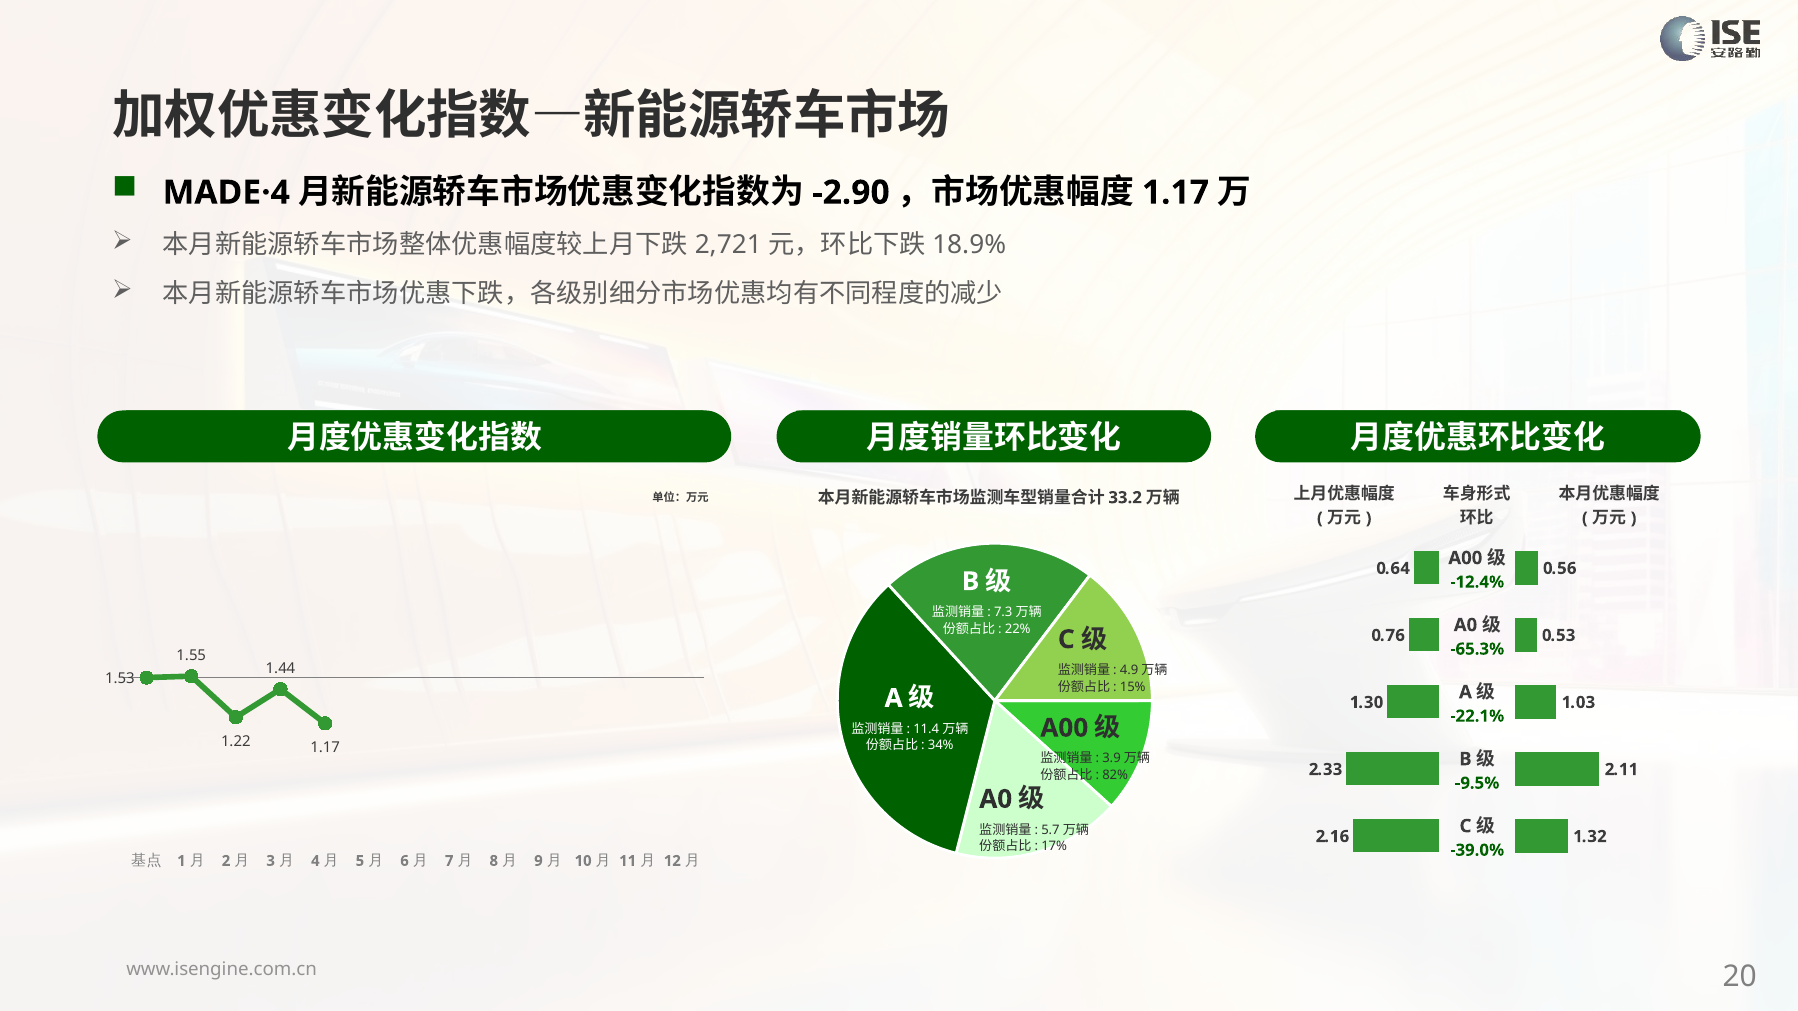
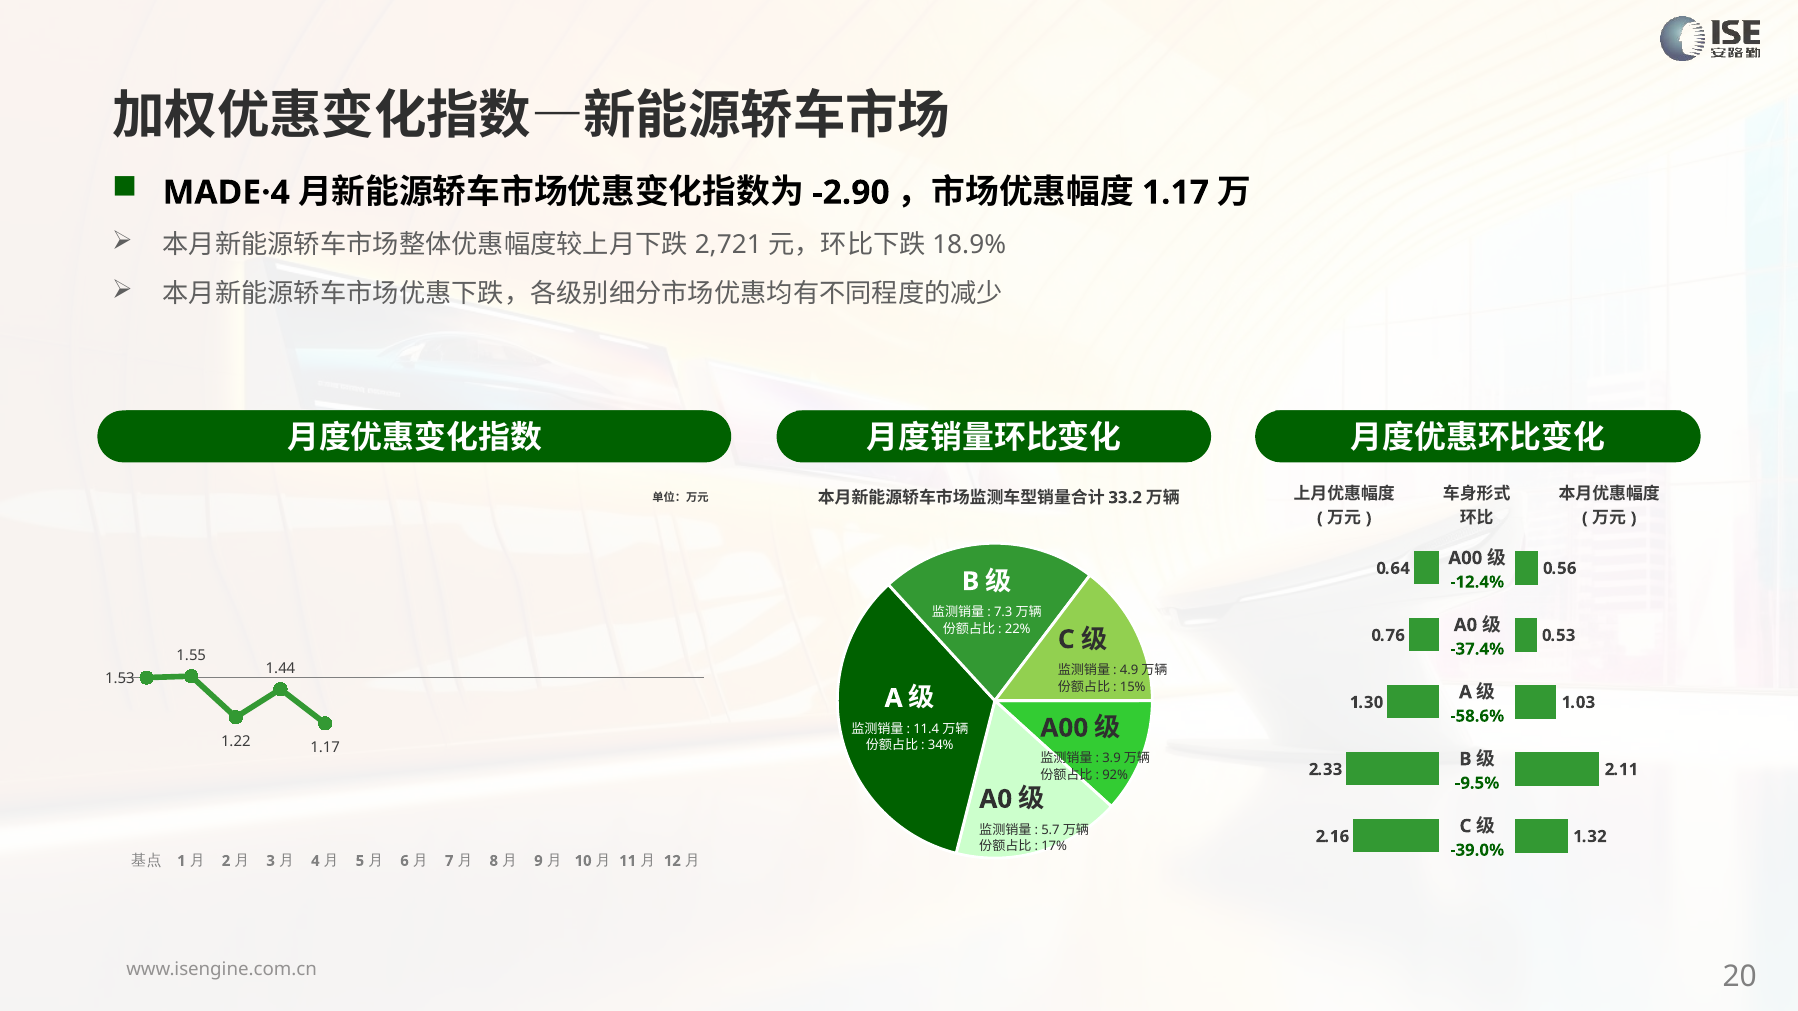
-65.3%: -65.3% -> -37.4%
-22.1%: -22.1% -> -58.6%
82%: 82% -> 92%
